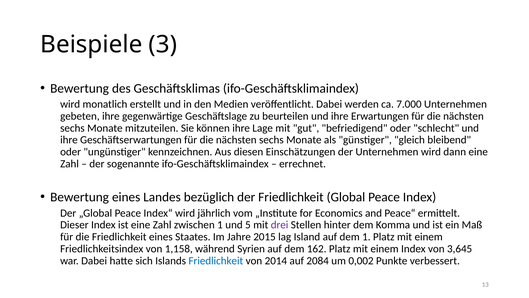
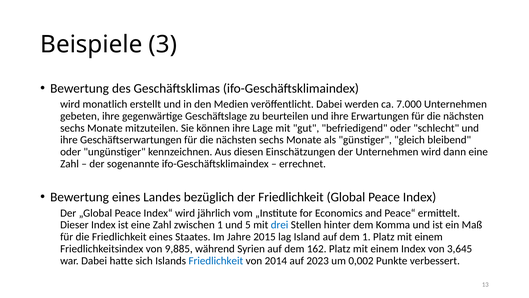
drei colour: purple -> blue
1,158: 1,158 -> 9,885
2084: 2084 -> 2023
